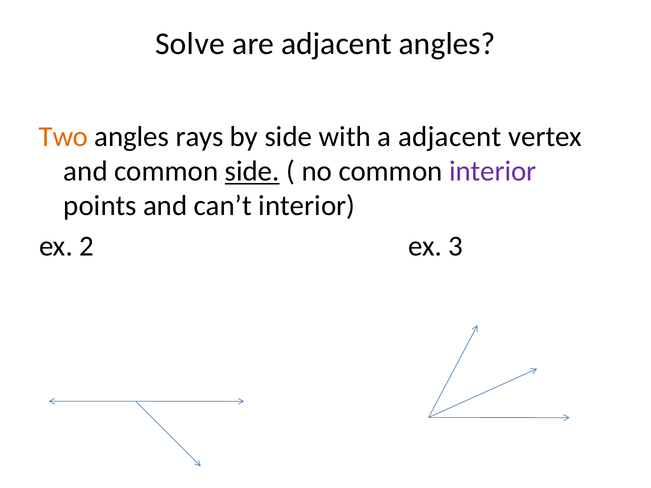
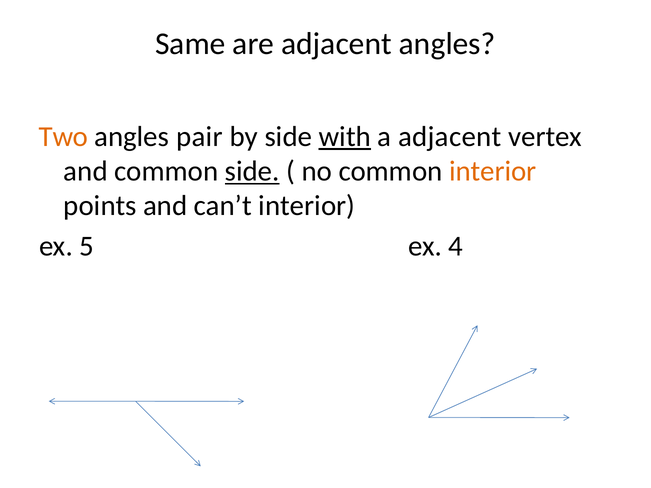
Solve: Solve -> Same
rays: rays -> pair
with underline: none -> present
interior at (493, 171) colour: purple -> orange
2: 2 -> 5
3: 3 -> 4
